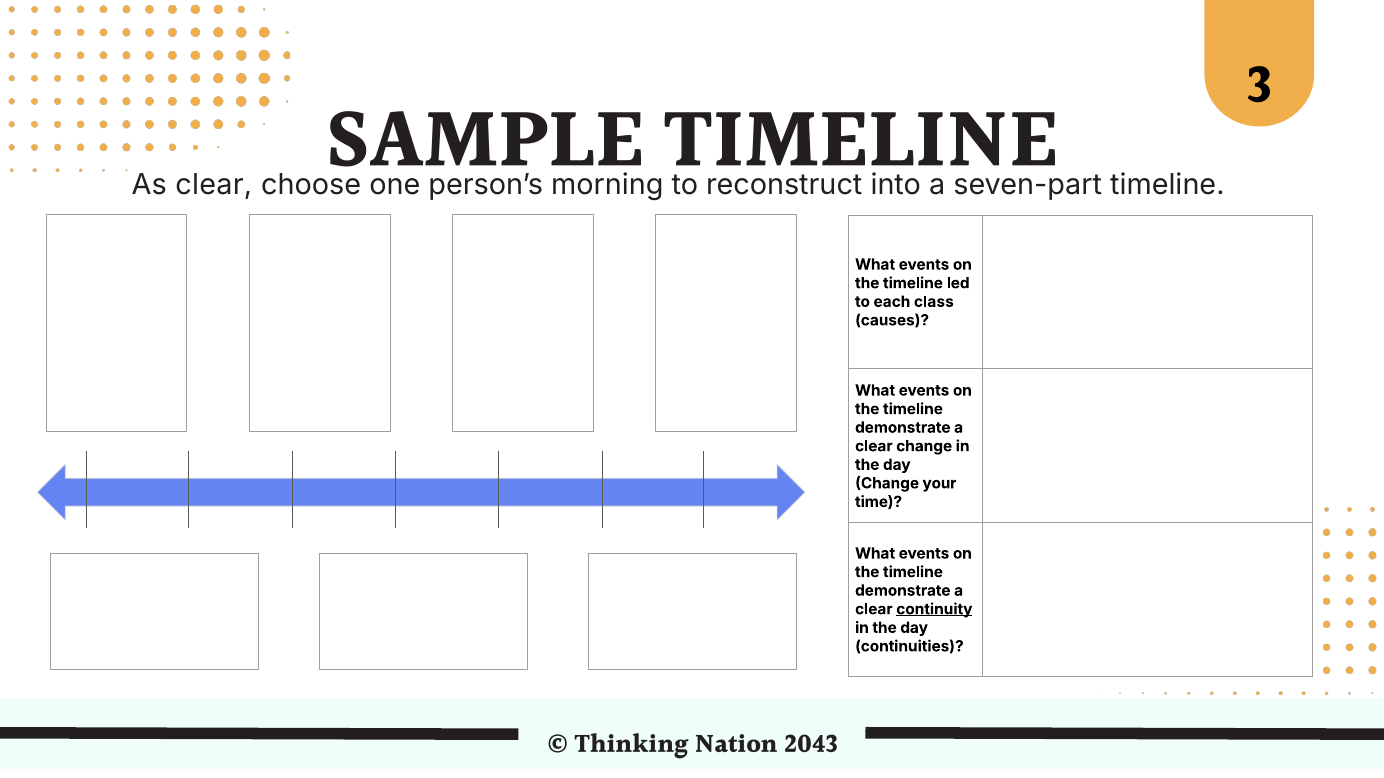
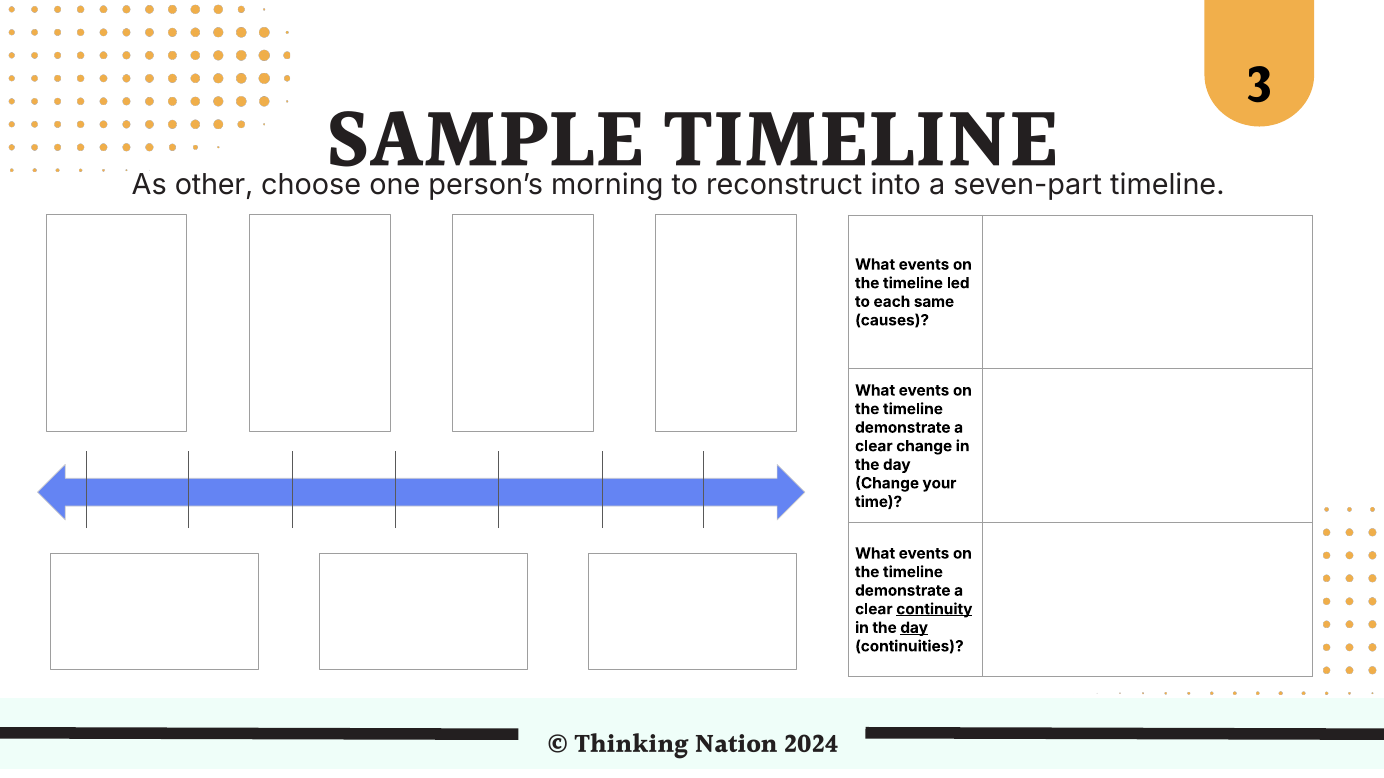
As clear: clear -> other
class: class -> same
day at (914, 628) underline: none -> present
2043: 2043 -> 2024
